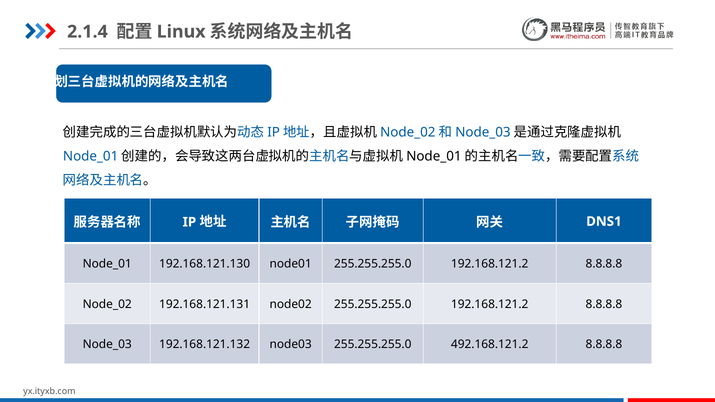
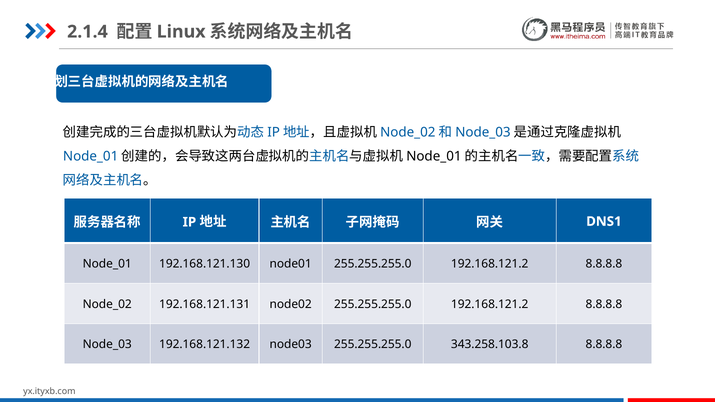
492.168.121.2: 492.168.121.2 -> 343.258.103.8
